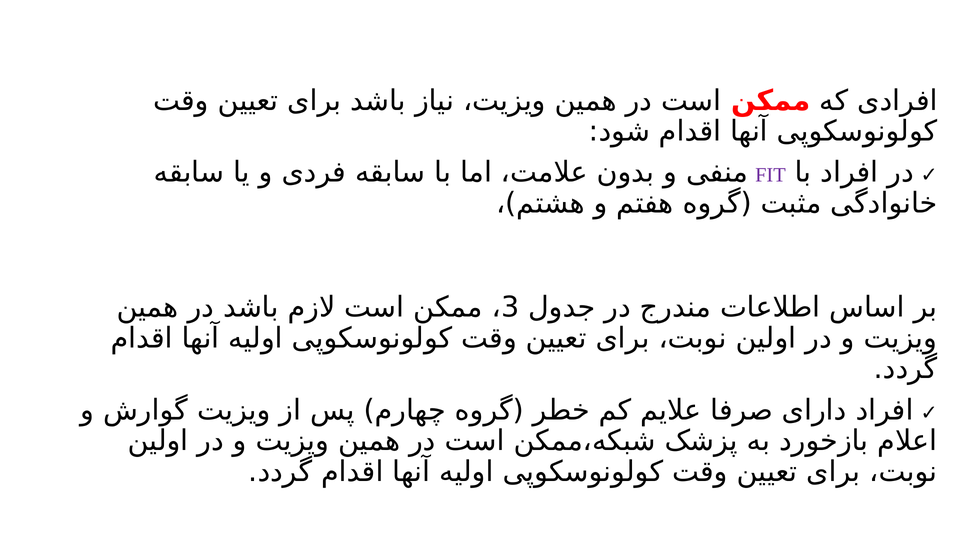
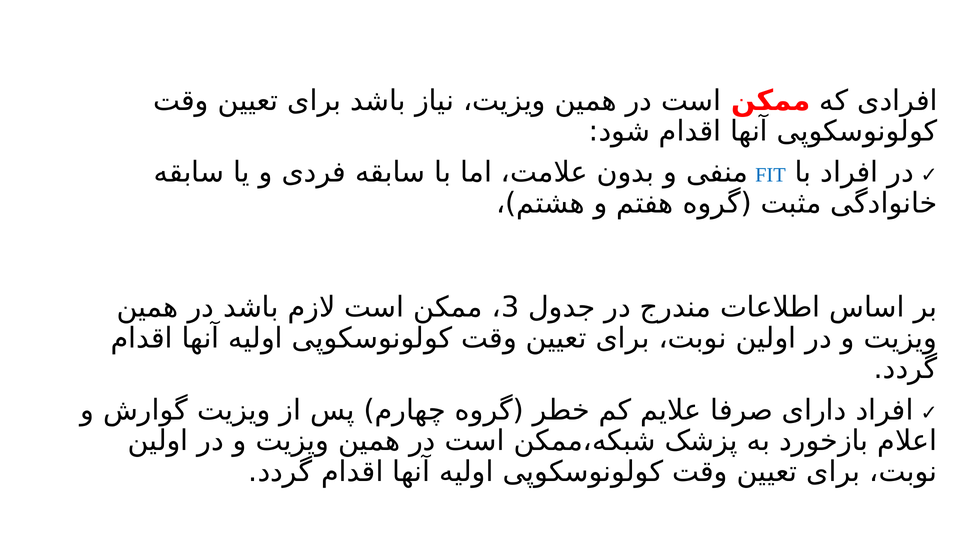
FIT colour: purple -> blue
